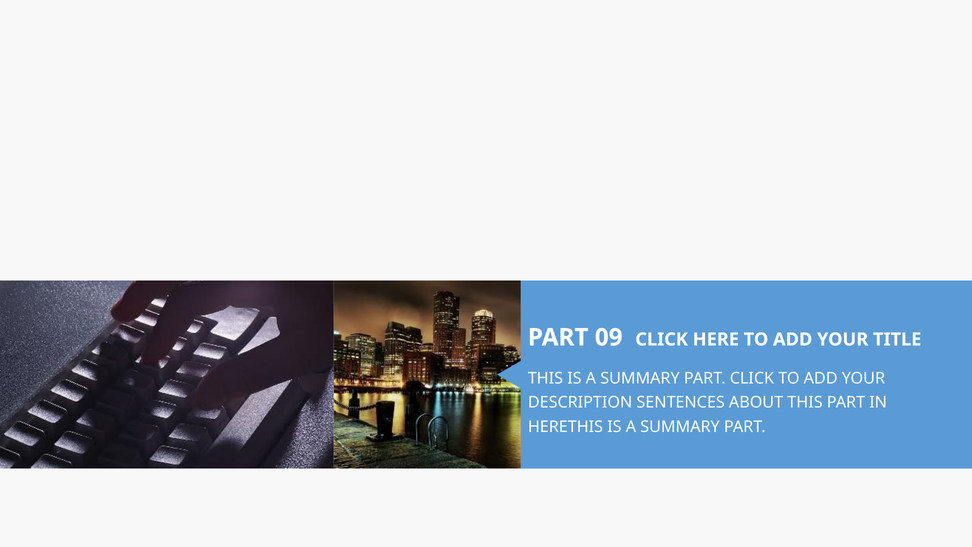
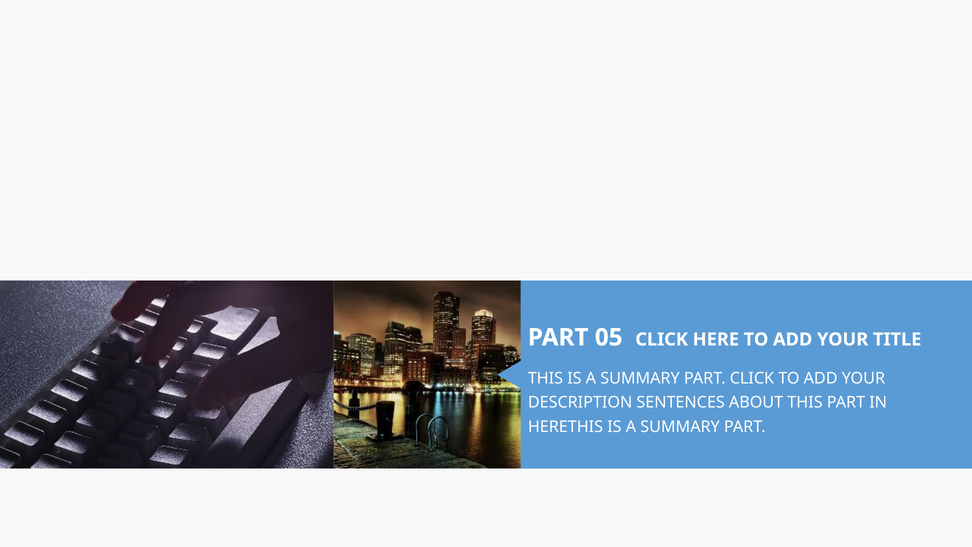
09: 09 -> 05
